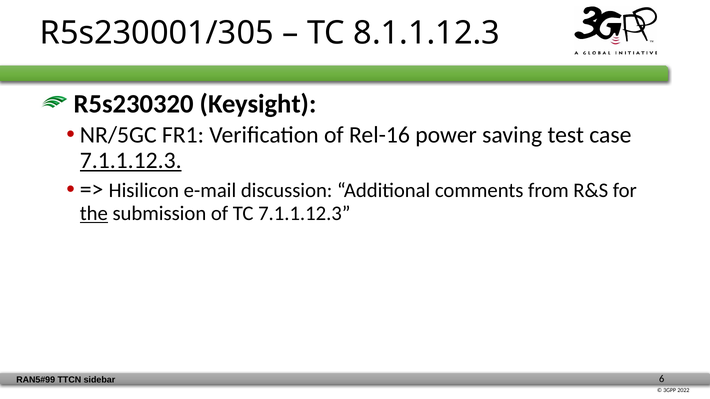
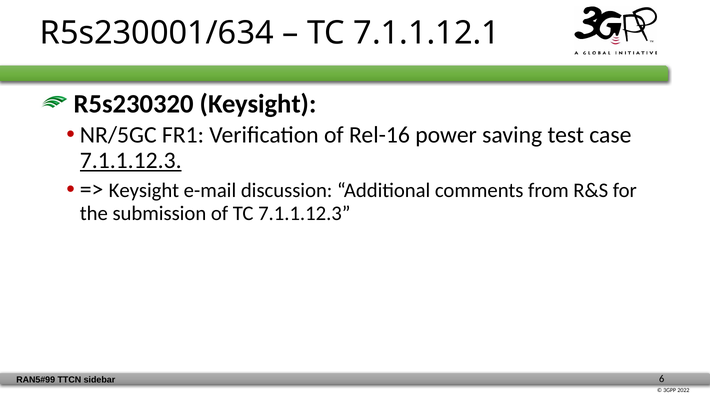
R5s230001/305: R5s230001/305 -> R5s230001/634
8.1.1.12.3: 8.1.1.12.3 -> 7.1.1.12.1
Hisilicon at (144, 191): Hisilicon -> Keysight
the underline: present -> none
